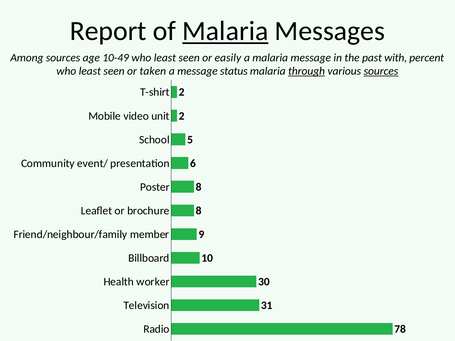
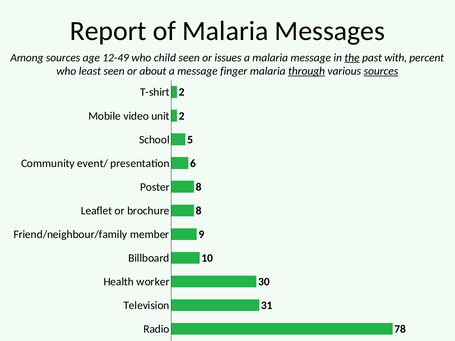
Malaria at (225, 31) underline: present -> none
10-49: 10-49 -> 12-49
least at (165, 58): least -> child
easily: easily -> issues
the underline: none -> present
taken: taken -> about
status: status -> finger
